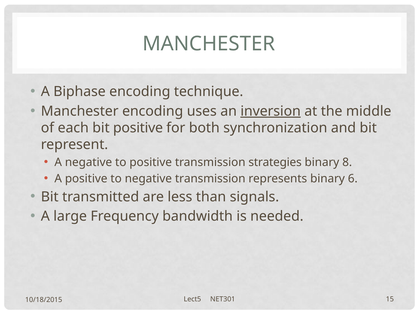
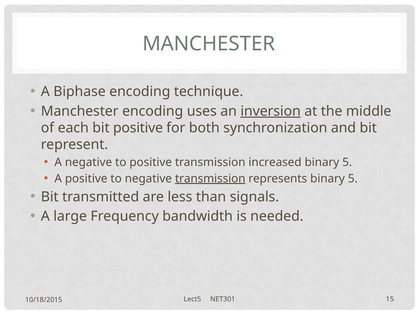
strategies: strategies -> increased
8 at (347, 162): 8 -> 5
transmission at (210, 179) underline: none -> present
represents binary 6: 6 -> 5
